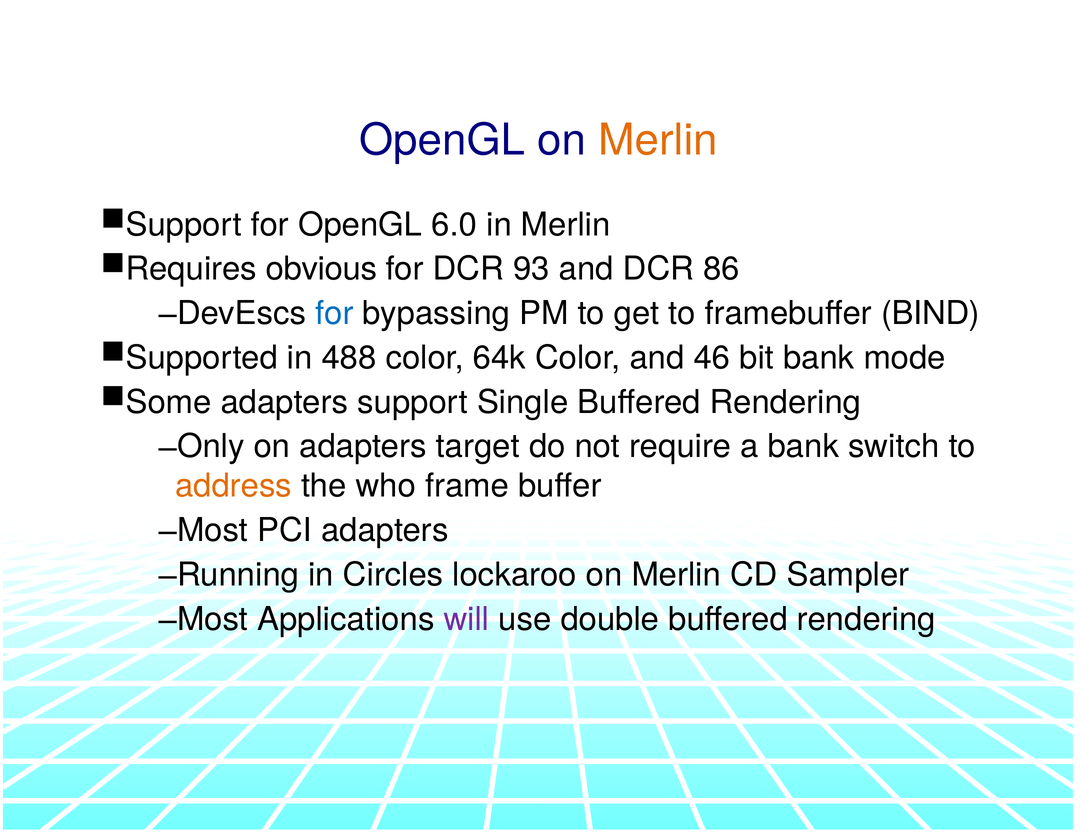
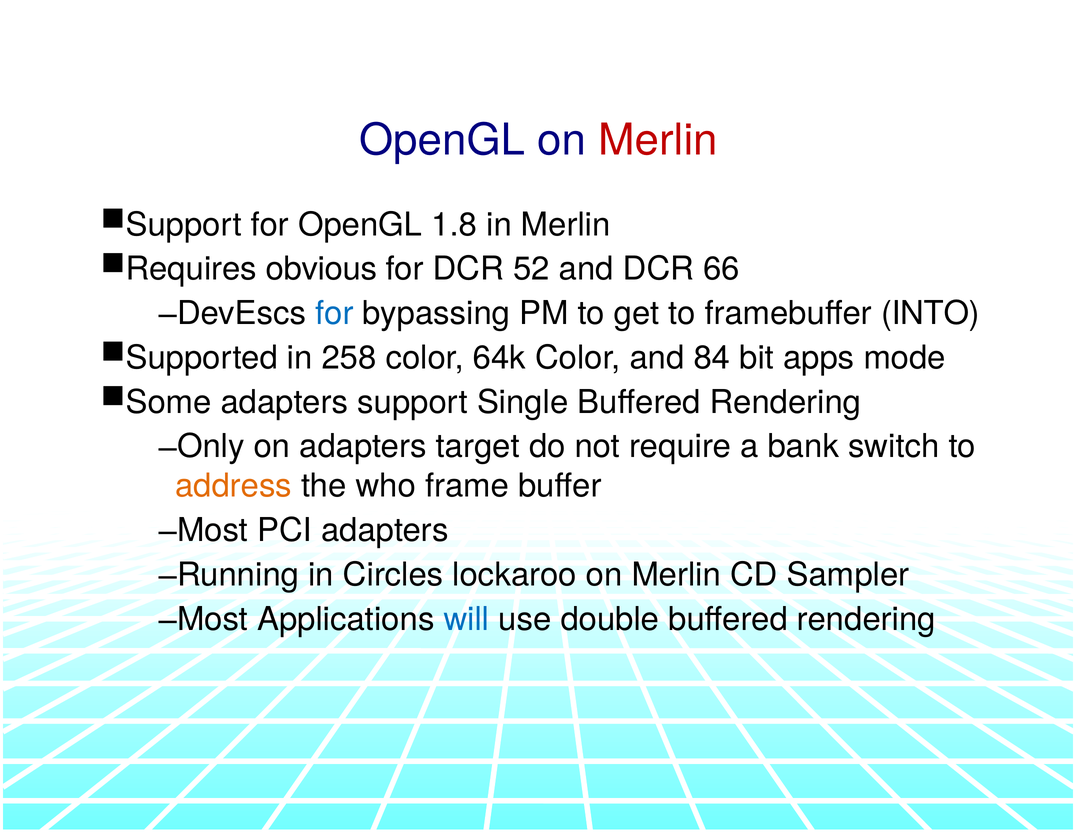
Merlin at (658, 140) colour: orange -> red
6.0: 6.0 -> 1.8
93: 93 -> 52
86: 86 -> 66
BIND: BIND -> INTO
488: 488 -> 258
46: 46 -> 84
bit bank: bank -> apps
will colour: purple -> blue
